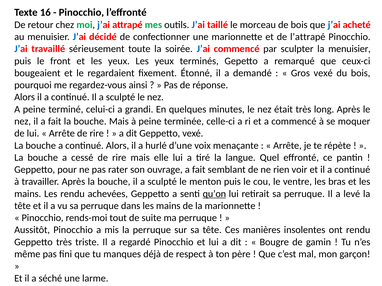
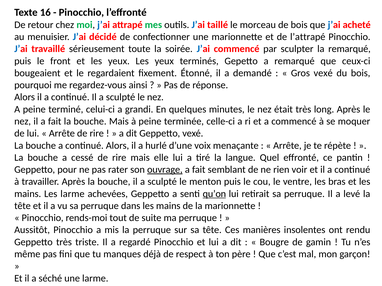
la menuisier: menuisier -> remarqué
ouvrage underline: none -> present
Les rendu: rendu -> larme
